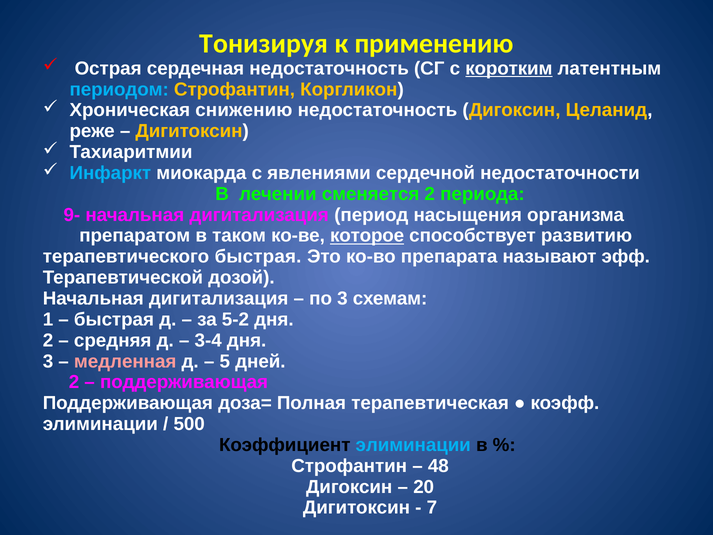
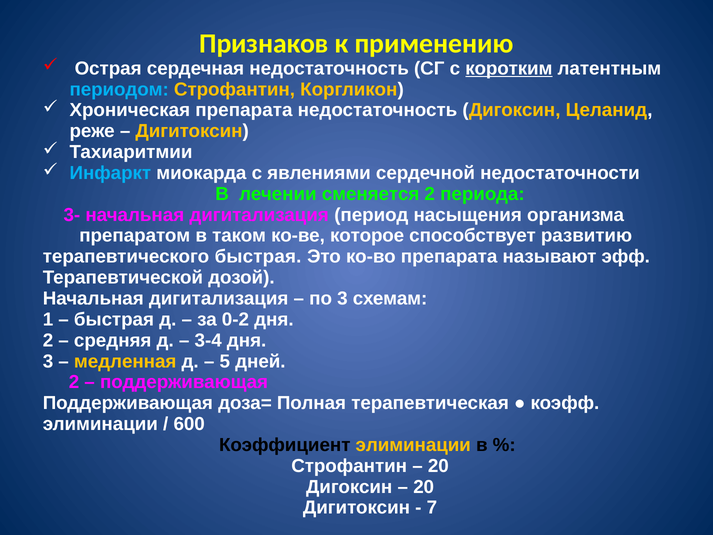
Тонизируя: Тонизируя -> Признаков
Хроническая снижению: снижению -> препарата
9-: 9- -> 3-
которое underline: present -> none
5-2: 5-2 -> 0-2
медленная colour: pink -> yellow
500: 500 -> 600
элиминации at (413, 445) colour: light blue -> yellow
48 at (438, 466): 48 -> 20
